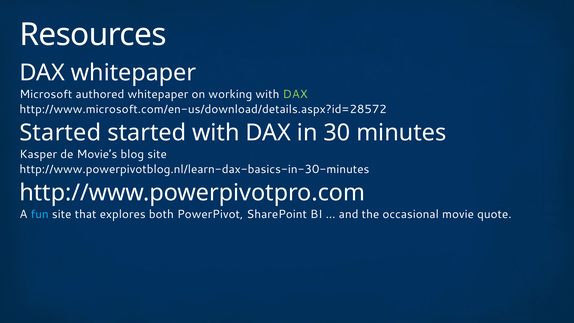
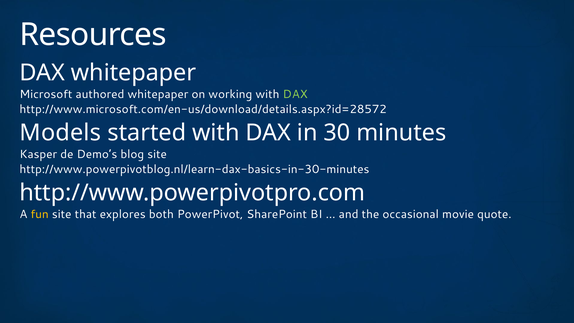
Started at (60, 133): Started -> Models
Movie’s: Movie’s -> Demo’s
fun colour: light blue -> yellow
